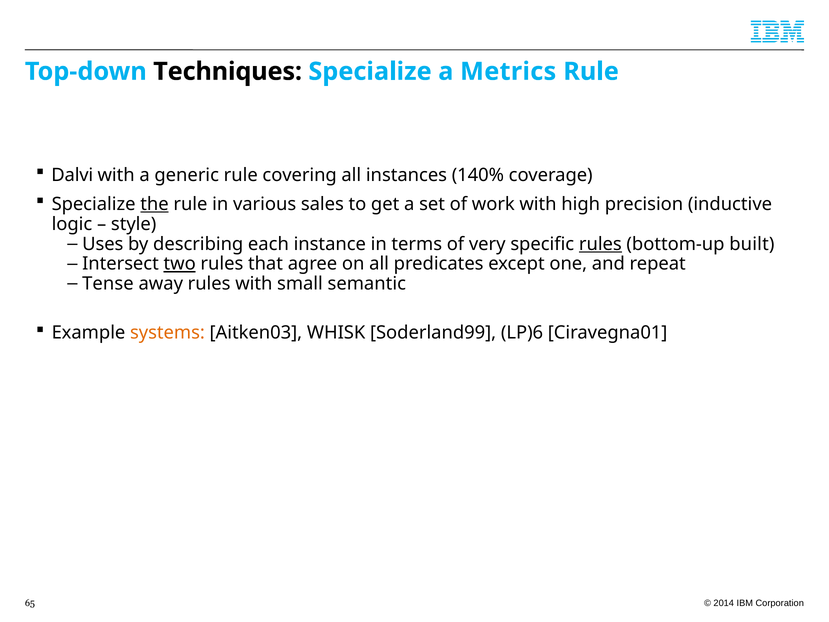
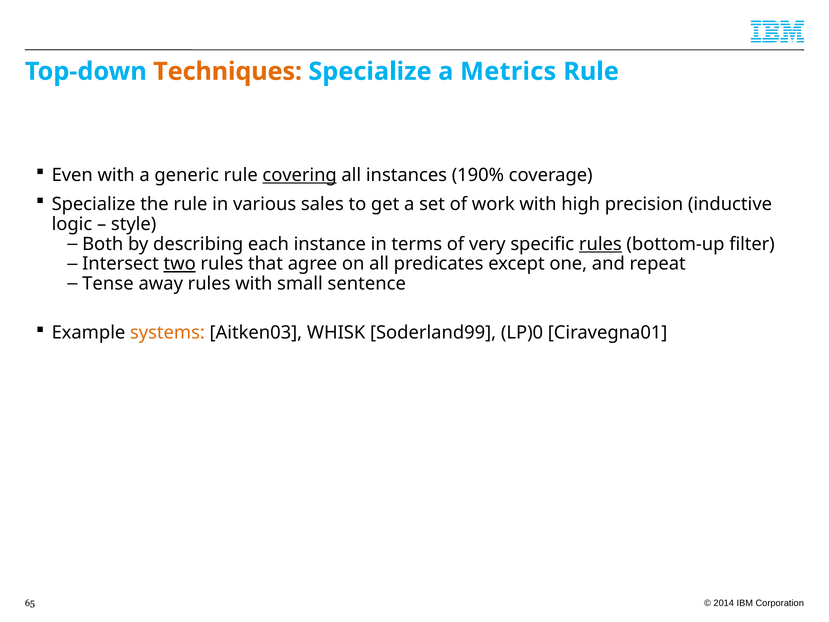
Techniques colour: black -> orange
Dalvi: Dalvi -> Even
covering underline: none -> present
140%: 140% -> 190%
the underline: present -> none
Uses: Uses -> Both
built: built -> filter
semantic: semantic -> sentence
LP)6: LP)6 -> LP)0
